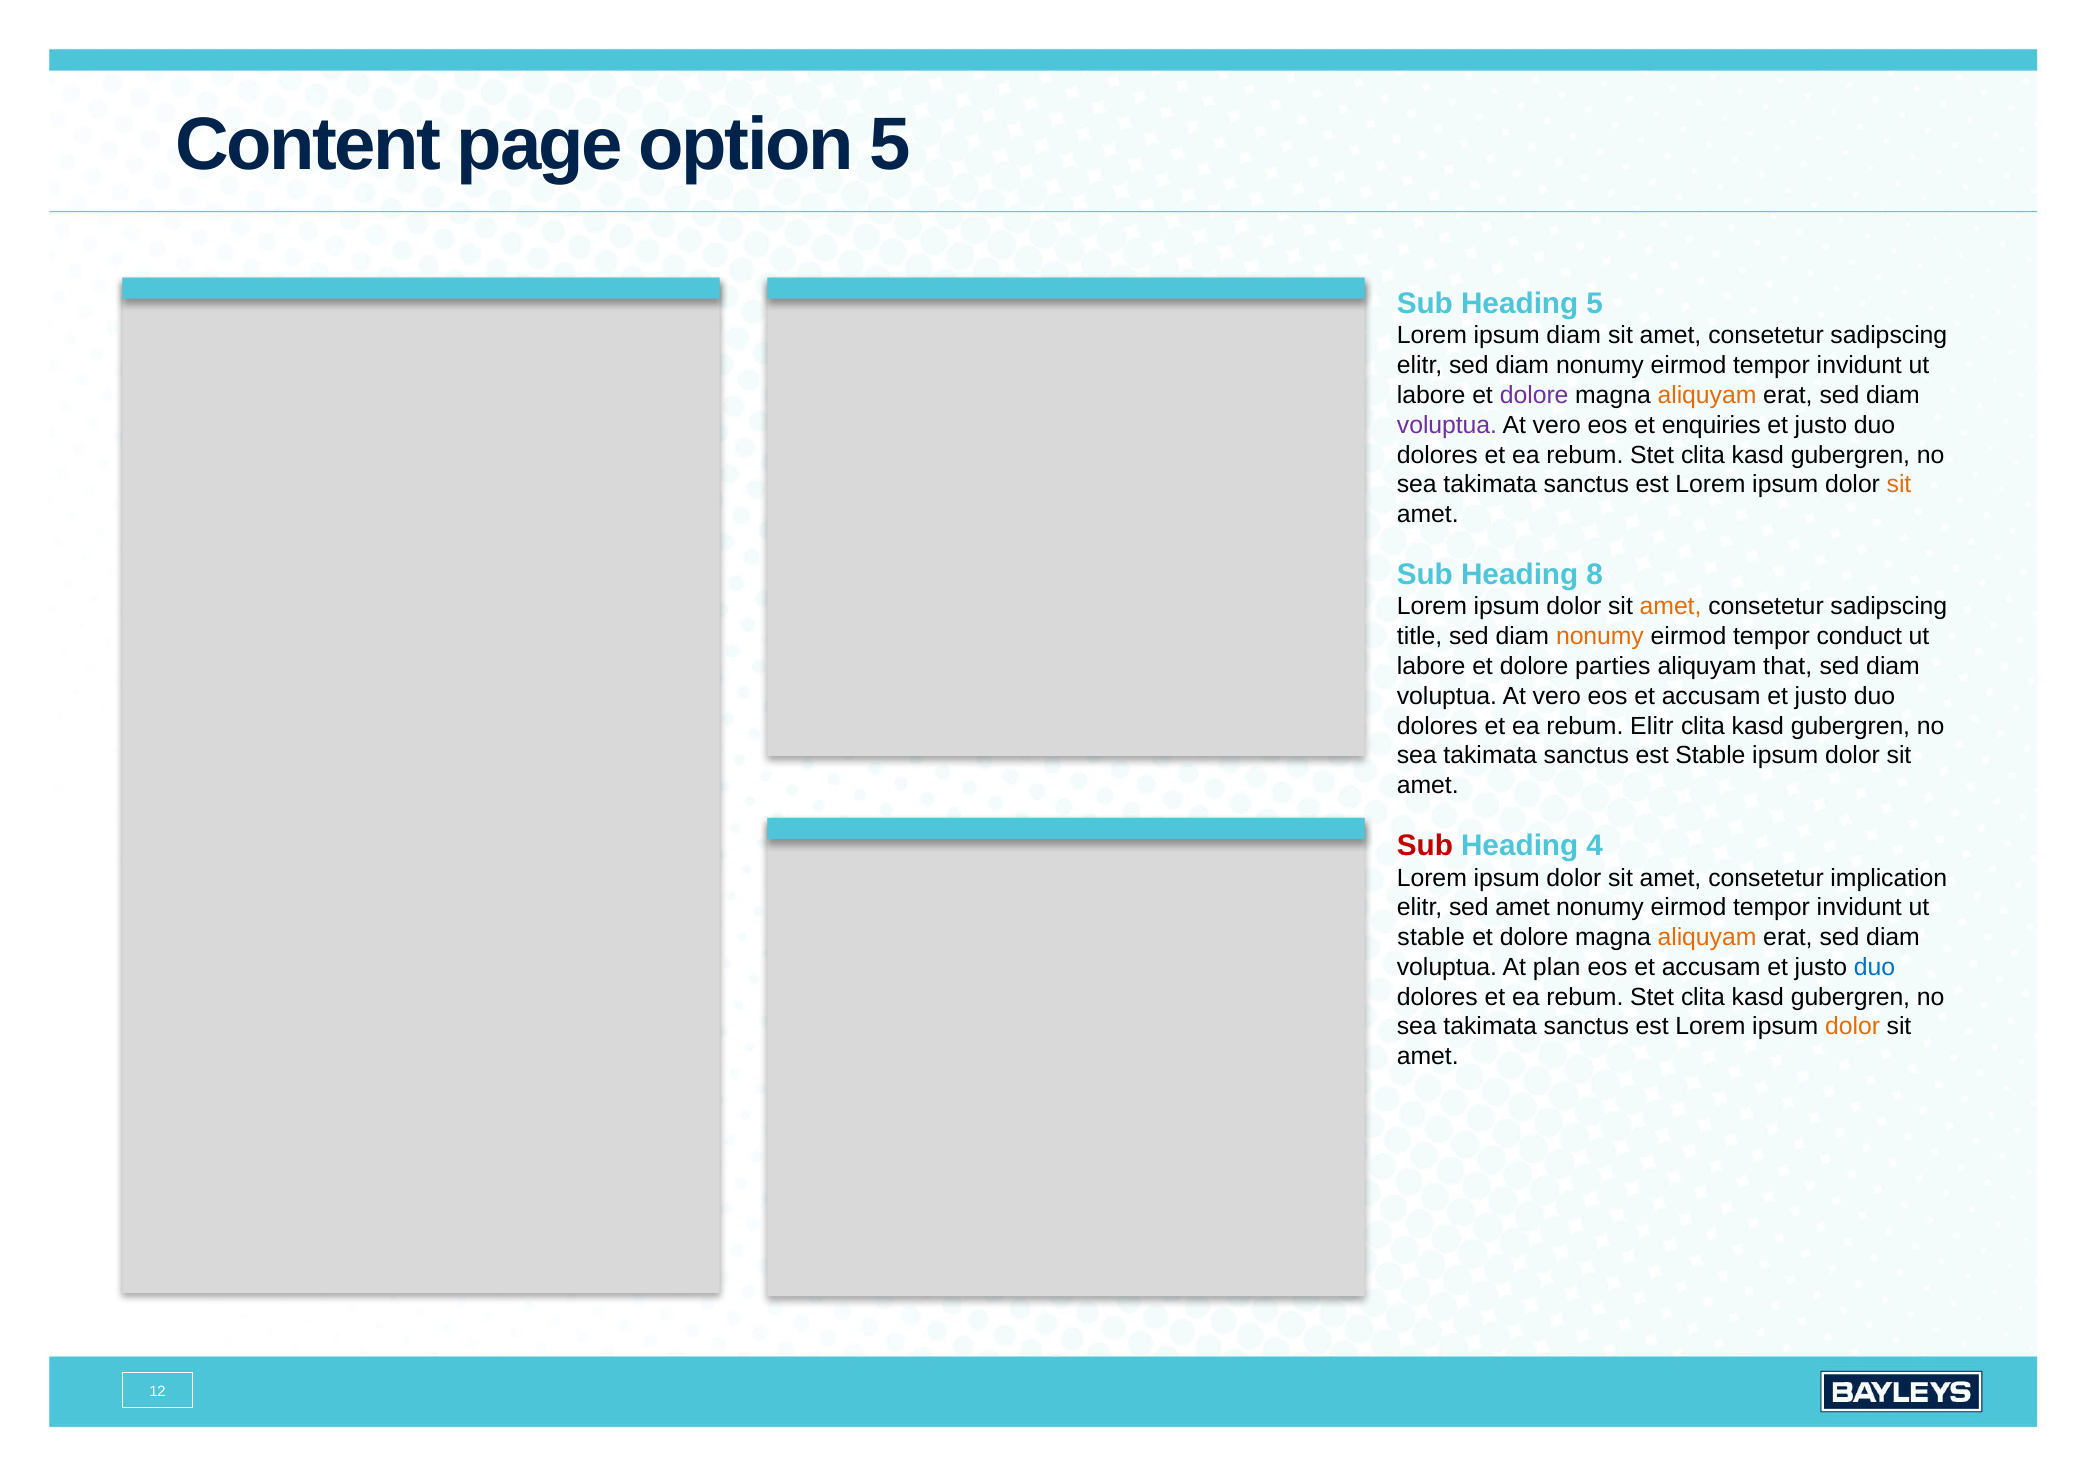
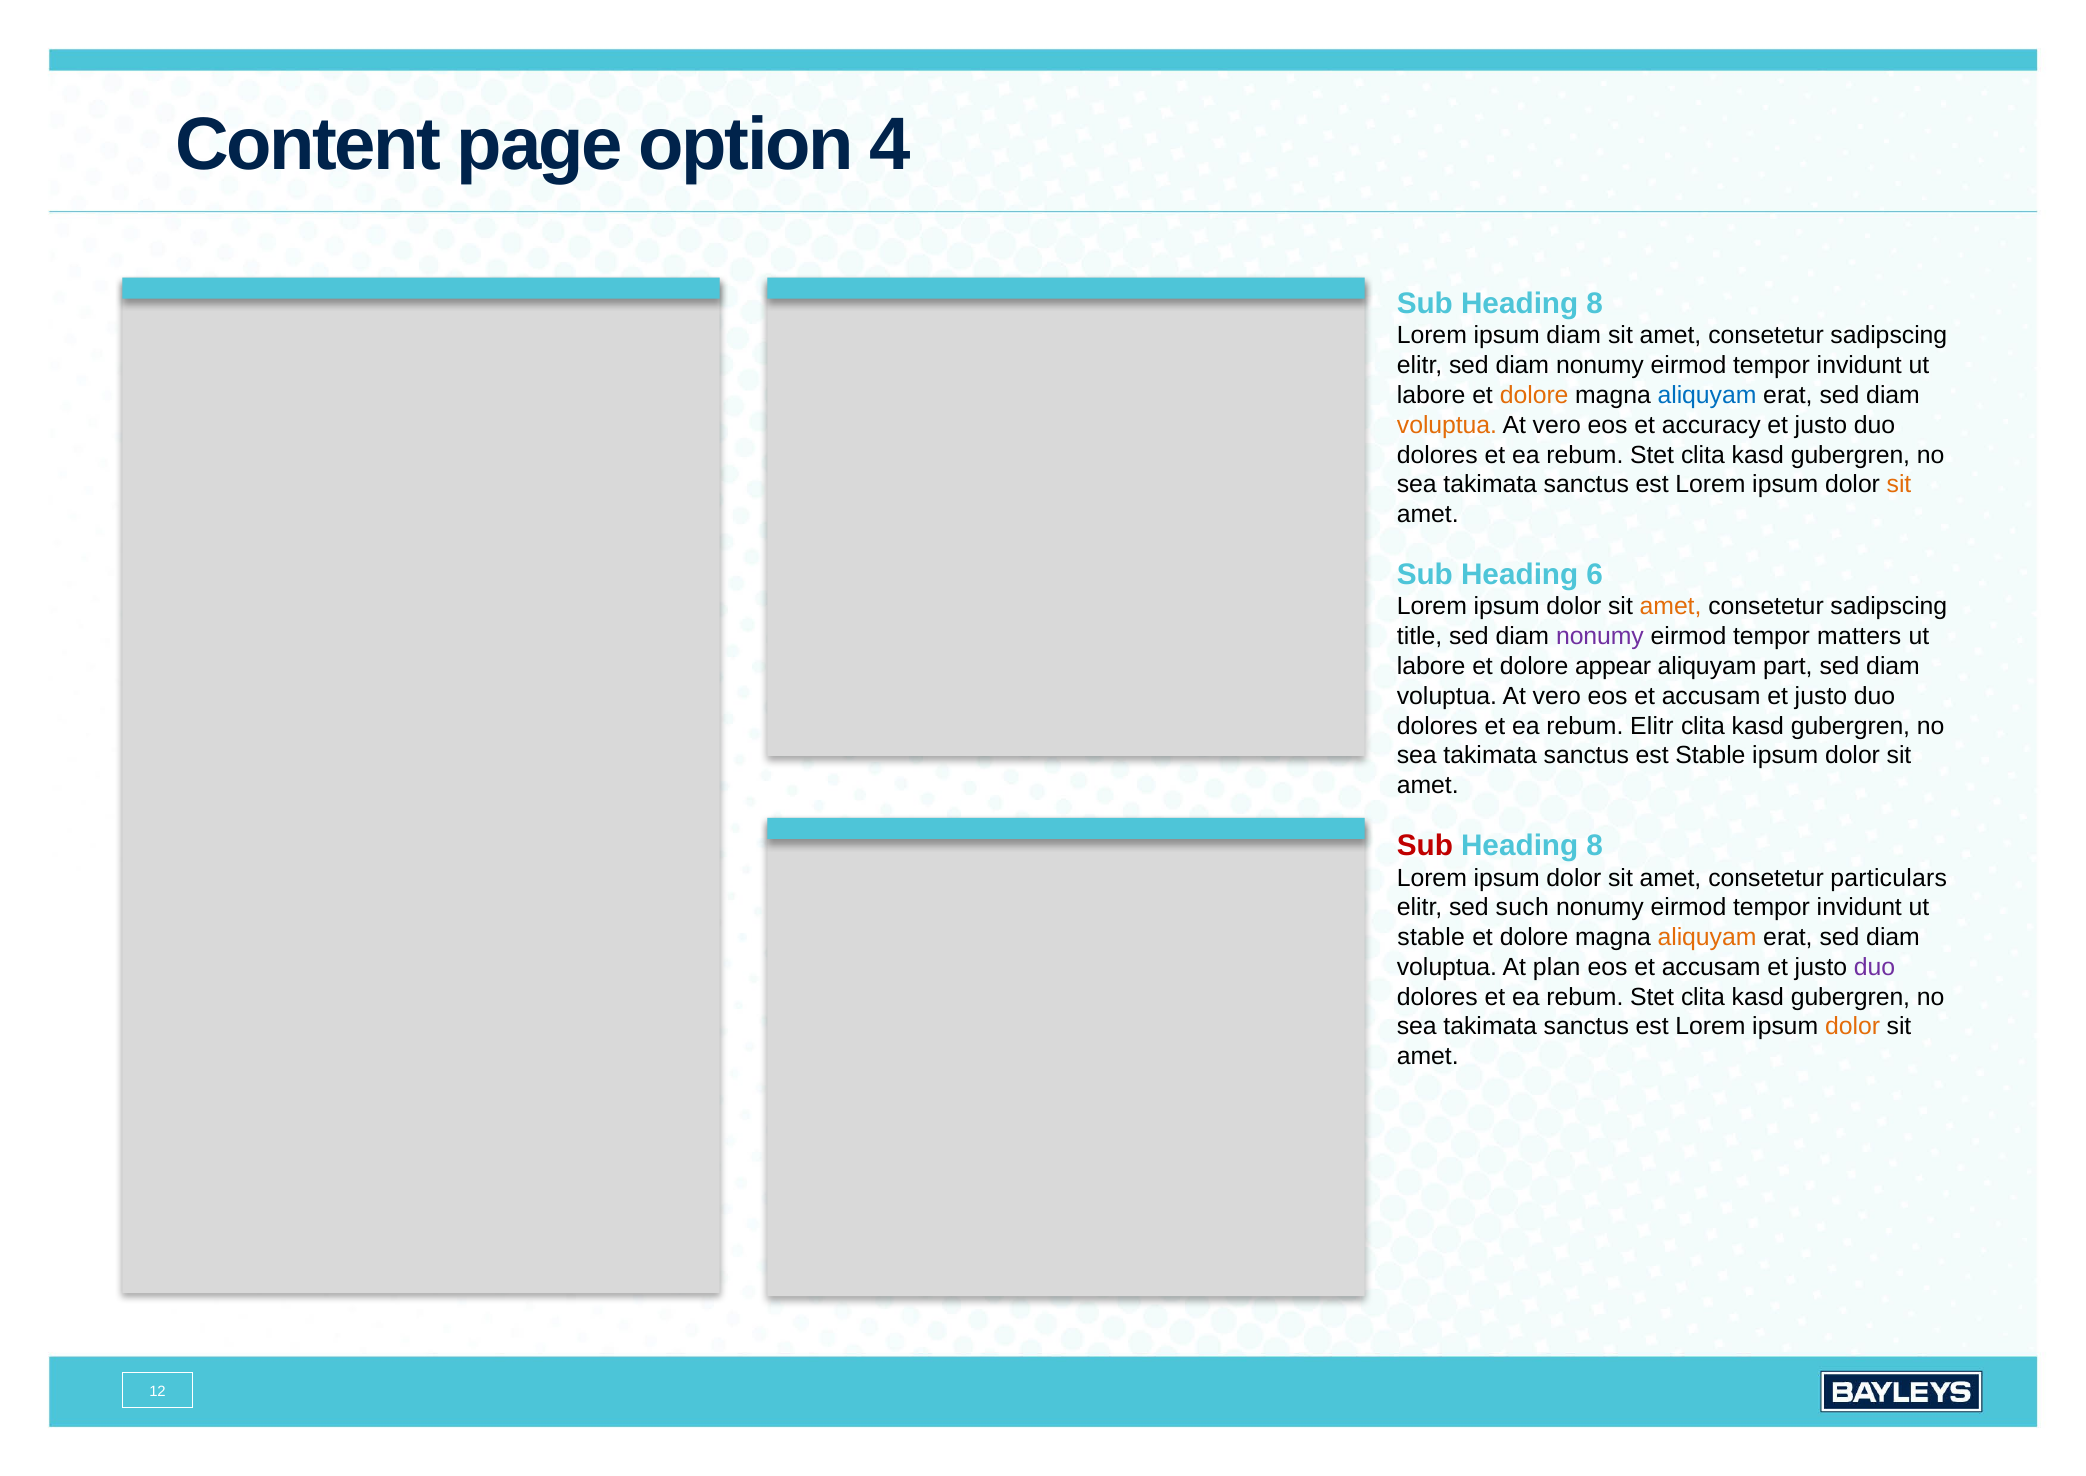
option 5: 5 -> 4
5 at (1595, 303): 5 -> 8
dolore at (1534, 395) colour: purple -> orange
aliquyam at (1707, 395) colour: orange -> blue
voluptua at (1447, 425) colour: purple -> orange
enquiries: enquiries -> accuracy
8: 8 -> 6
nonumy at (1600, 637) colour: orange -> purple
conduct: conduct -> matters
parties: parties -> appear
that: that -> part
4 at (1595, 845): 4 -> 8
implication: implication -> particulars
sed amet: amet -> such
duo at (1875, 967) colour: blue -> purple
